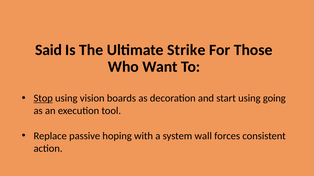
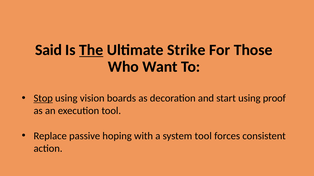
The underline: none -> present
going: going -> proof
system wall: wall -> tool
